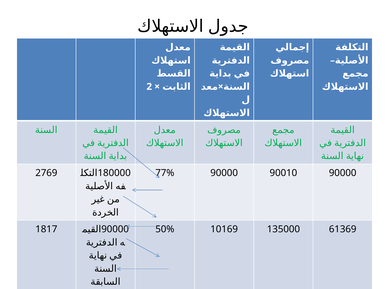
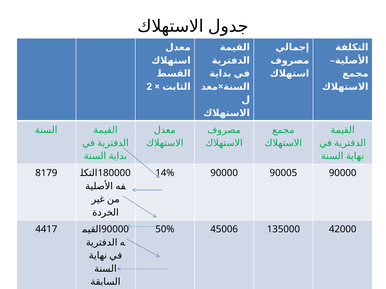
2769: 2769 -> 8179
77%: 77% -> 14%
90010: 90010 -> 90005
1817: 1817 -> 4417
10169: 10169 -> 45006
61369: 61369 -> 42000
